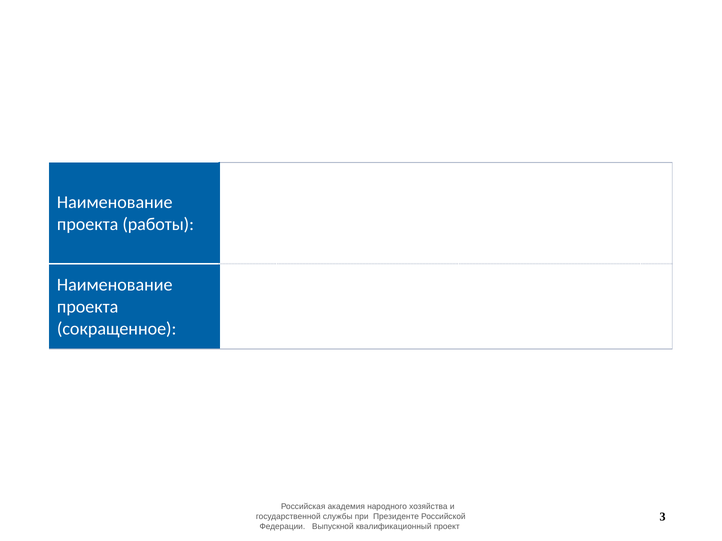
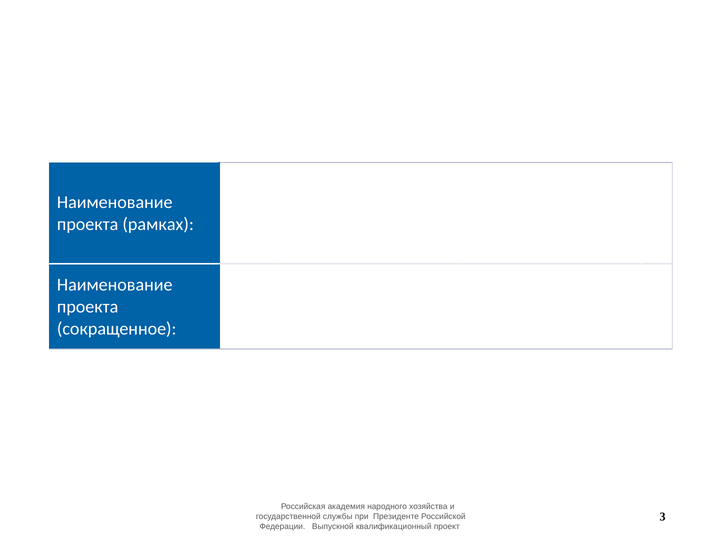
работы: работы -> рамках
